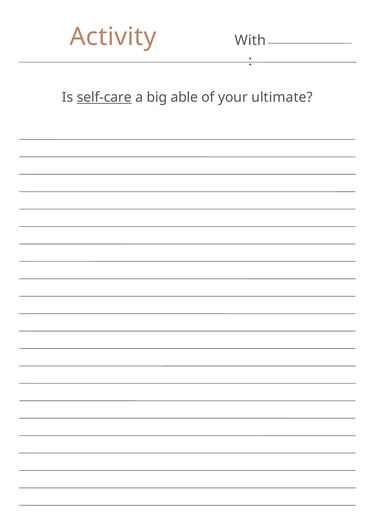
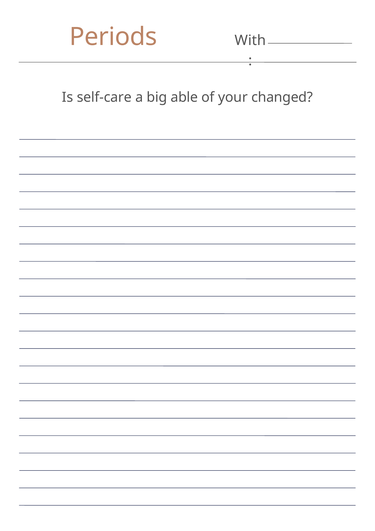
Activity: Activity -> Periods
self-care underline: present -> none
ultimate: ultimate -> changed
